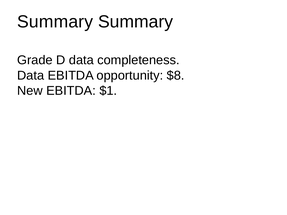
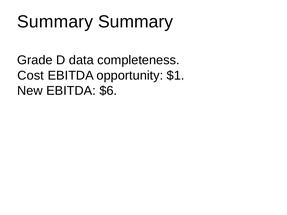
Data at (31, 75): Data -> Cost
$8: $8 -> $1
$1: $1 -> $6
